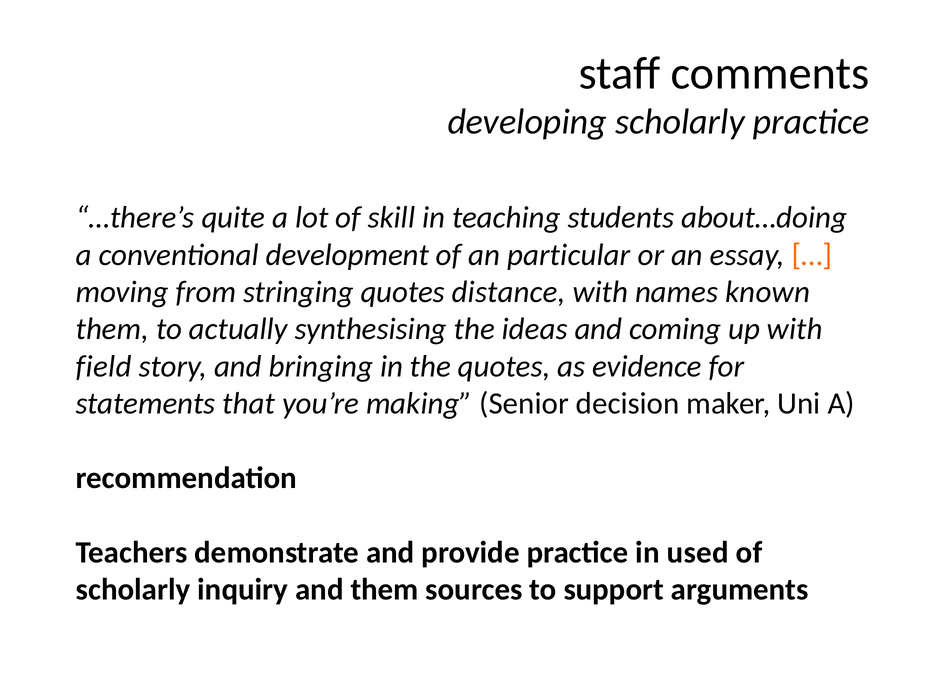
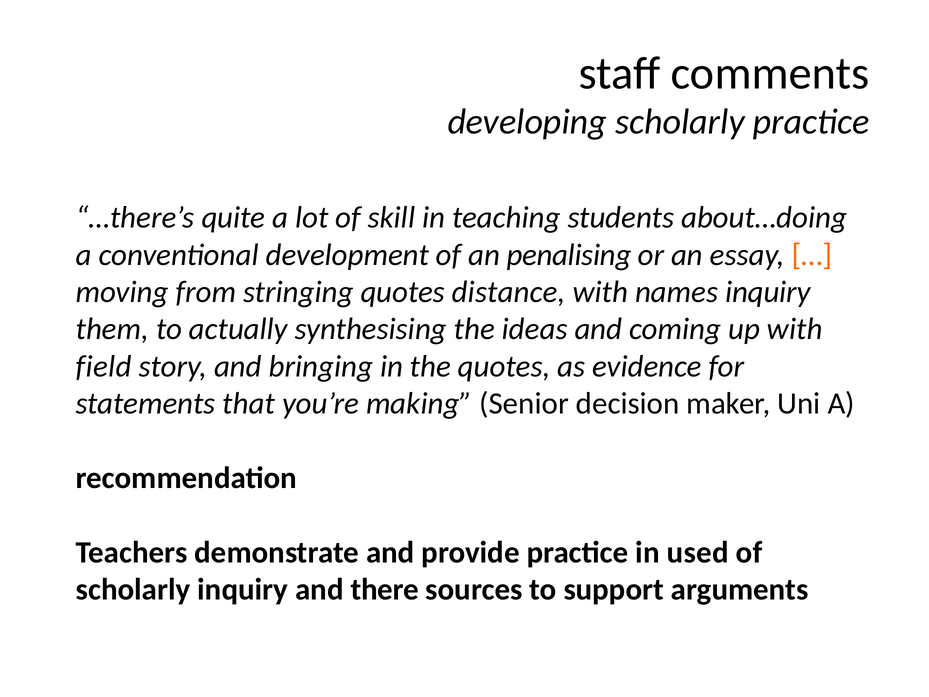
particular: particular -> penalising
names known: known -> inquiry
and them: them -> there
